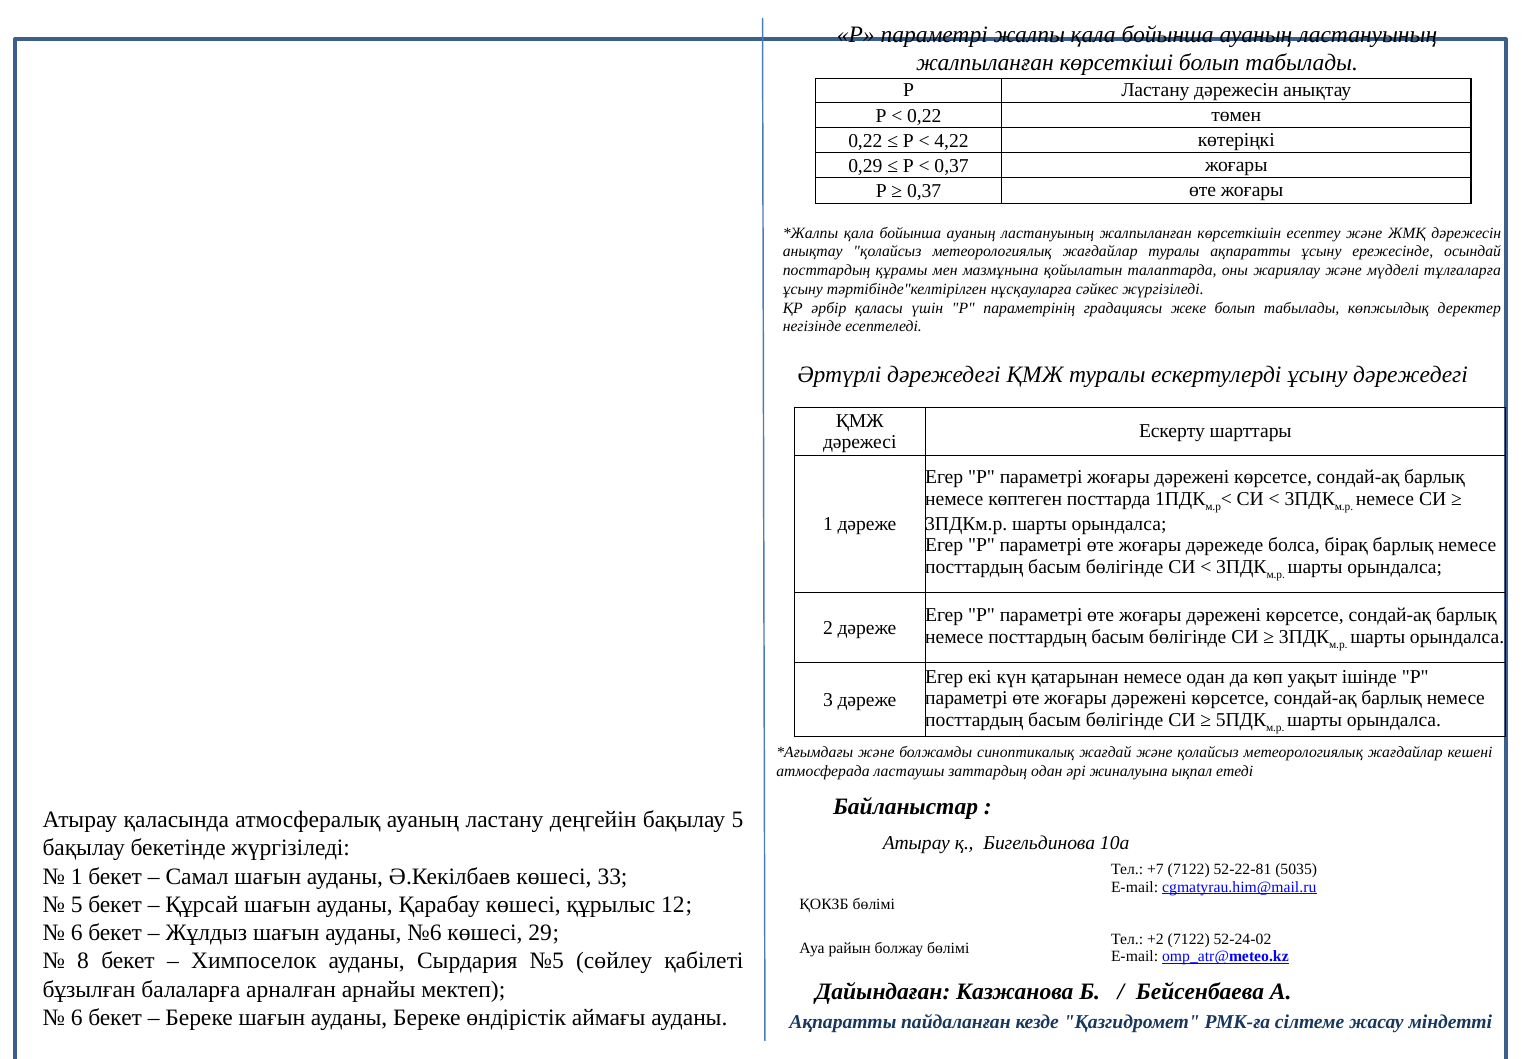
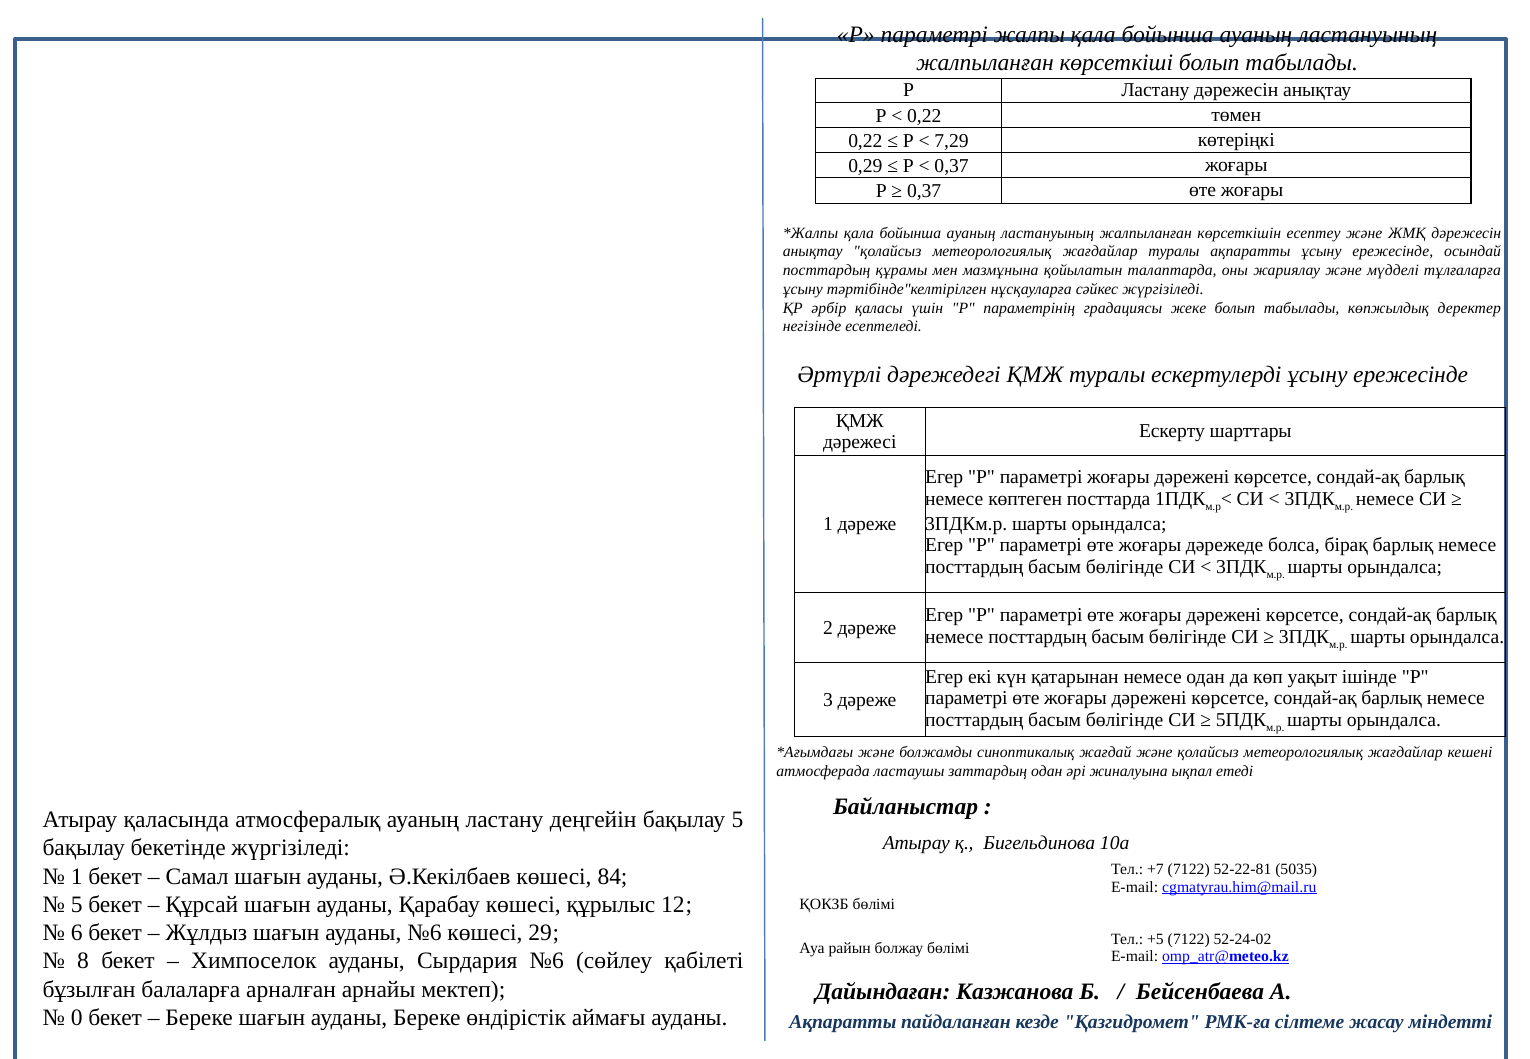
4,22: 4,22 -> 7,29
ескертулерді ұсыну дәрежедегі: дәрежедегі -> ережесінде
33: 33 -> 84
+2: +2 -> +5
Сырдария №5: №5 -> №6
6 at (77, 1018): 6 -> 0
